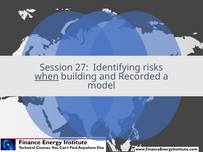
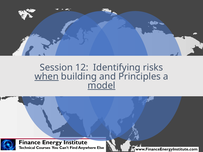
27: 27 -> 12
Recorded: Recorded -> Principles
model underline: none -> present
